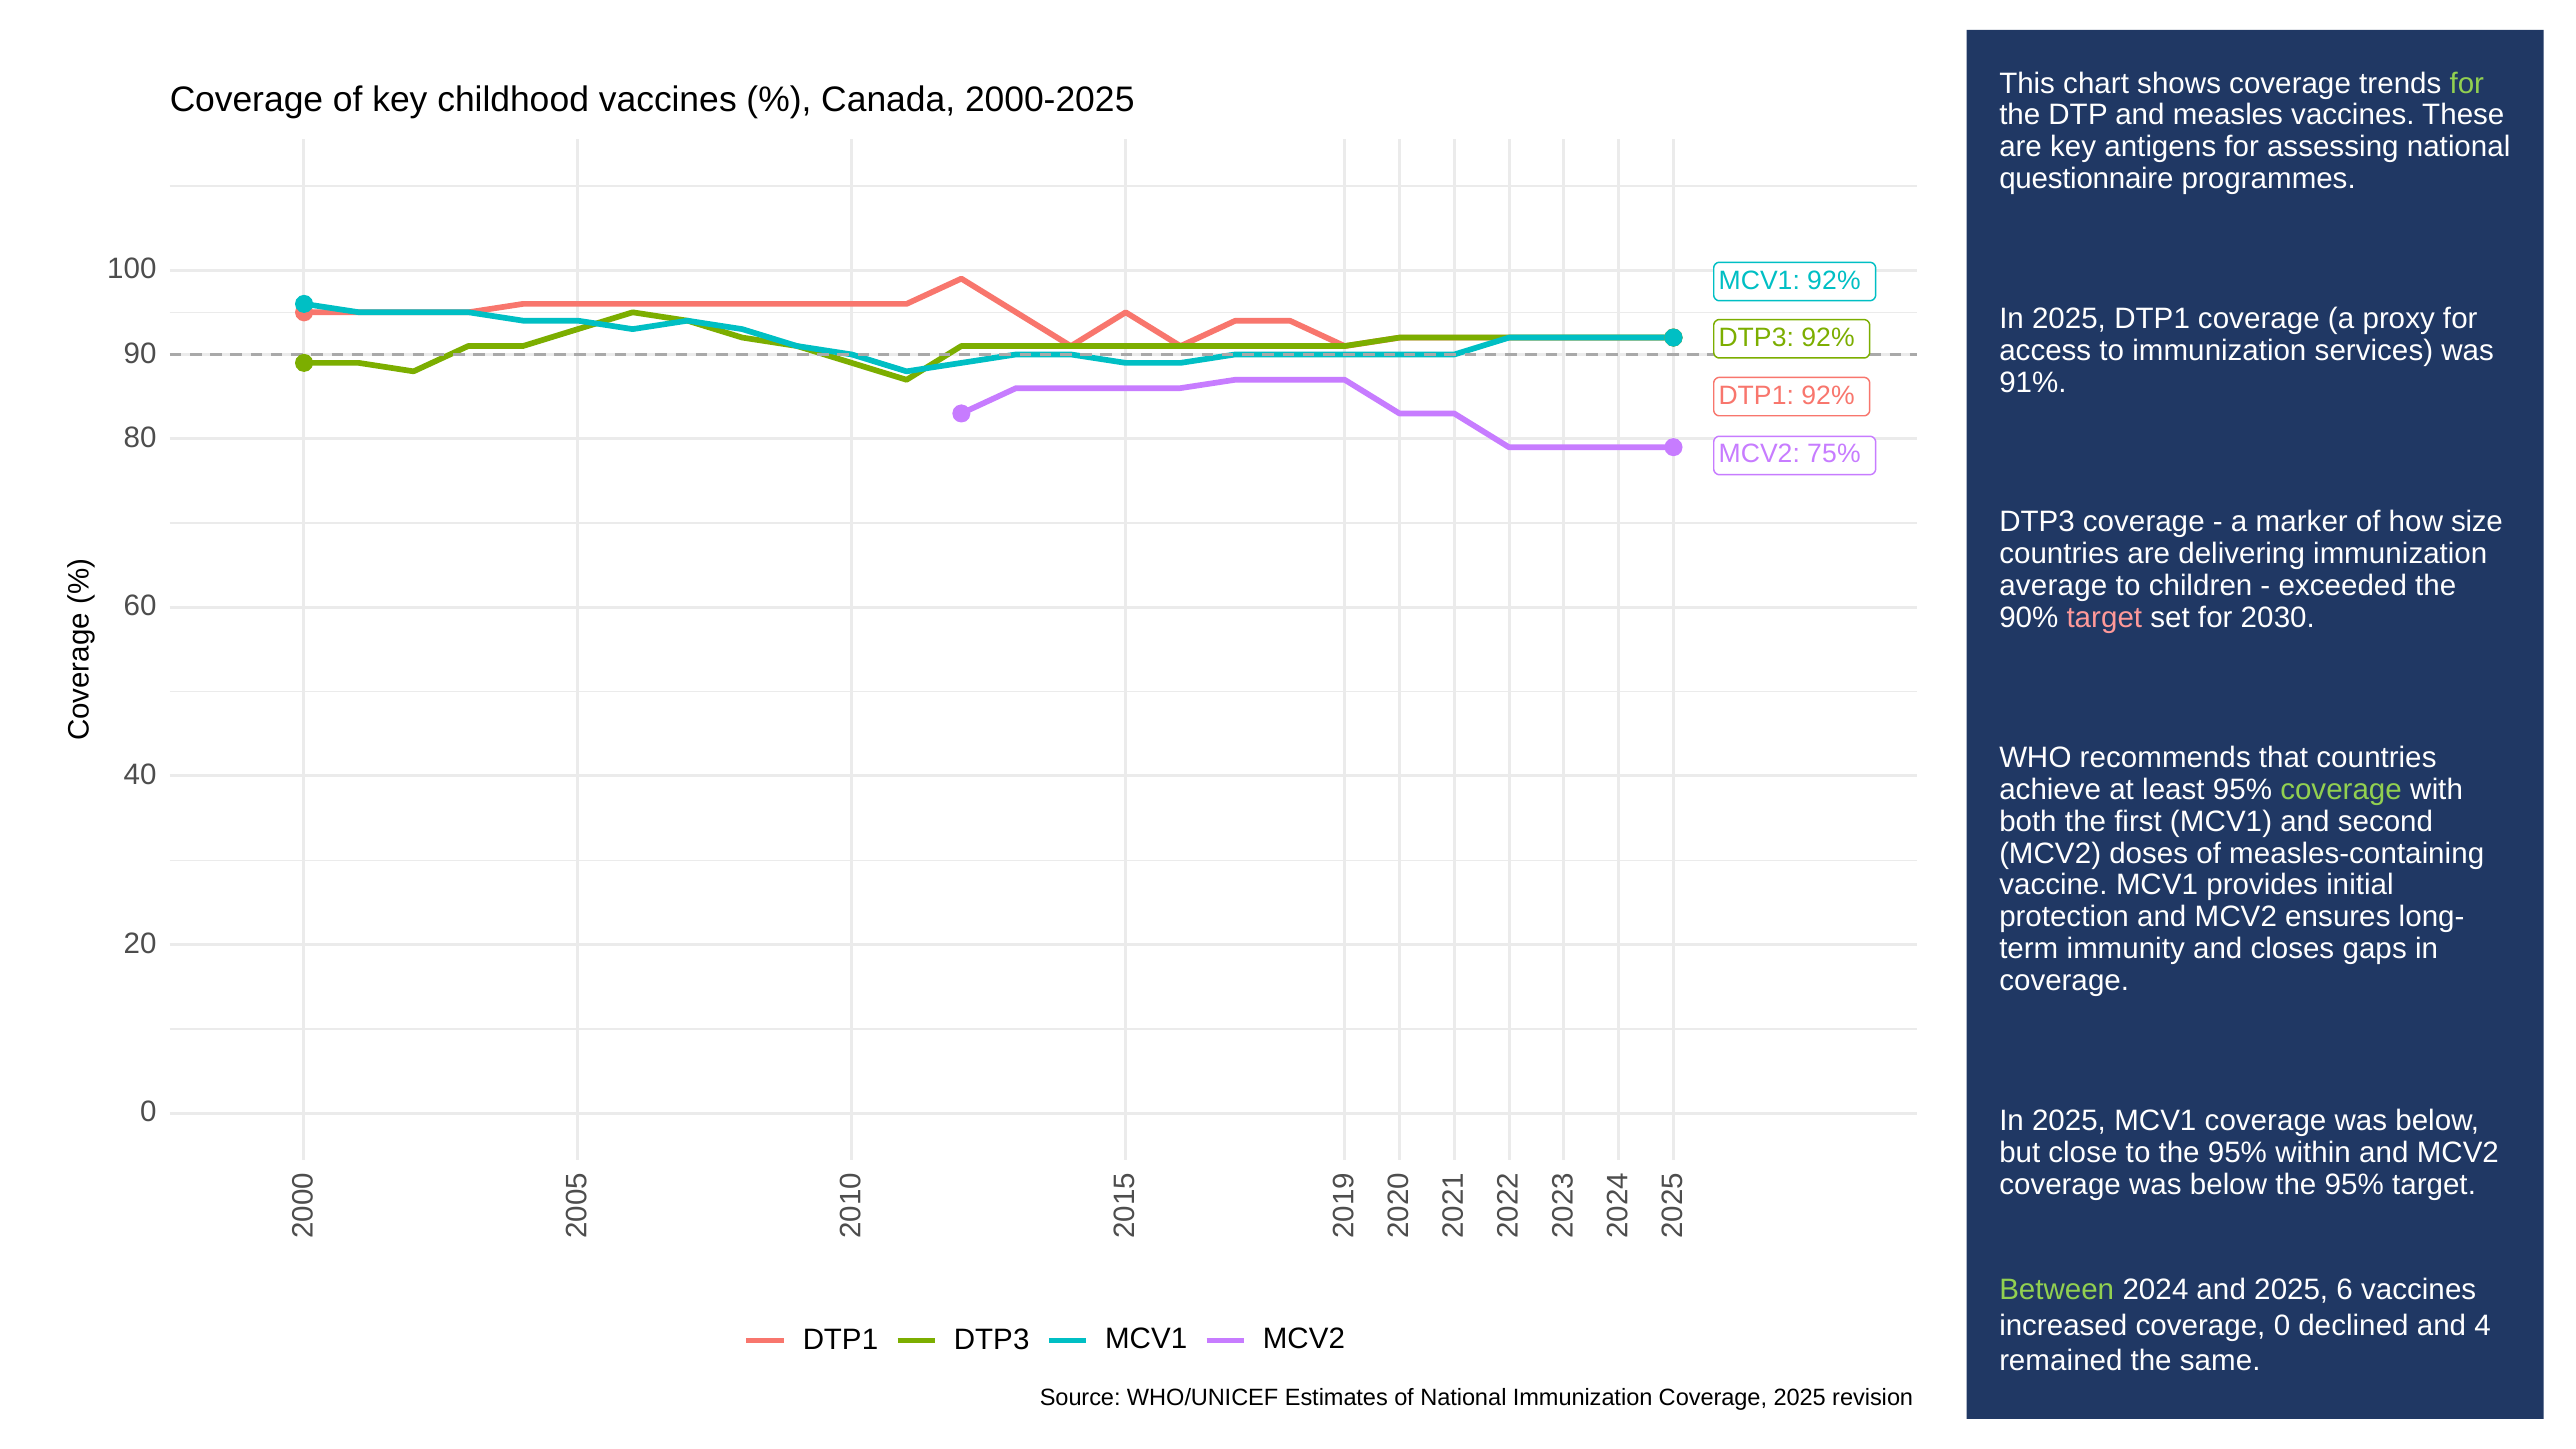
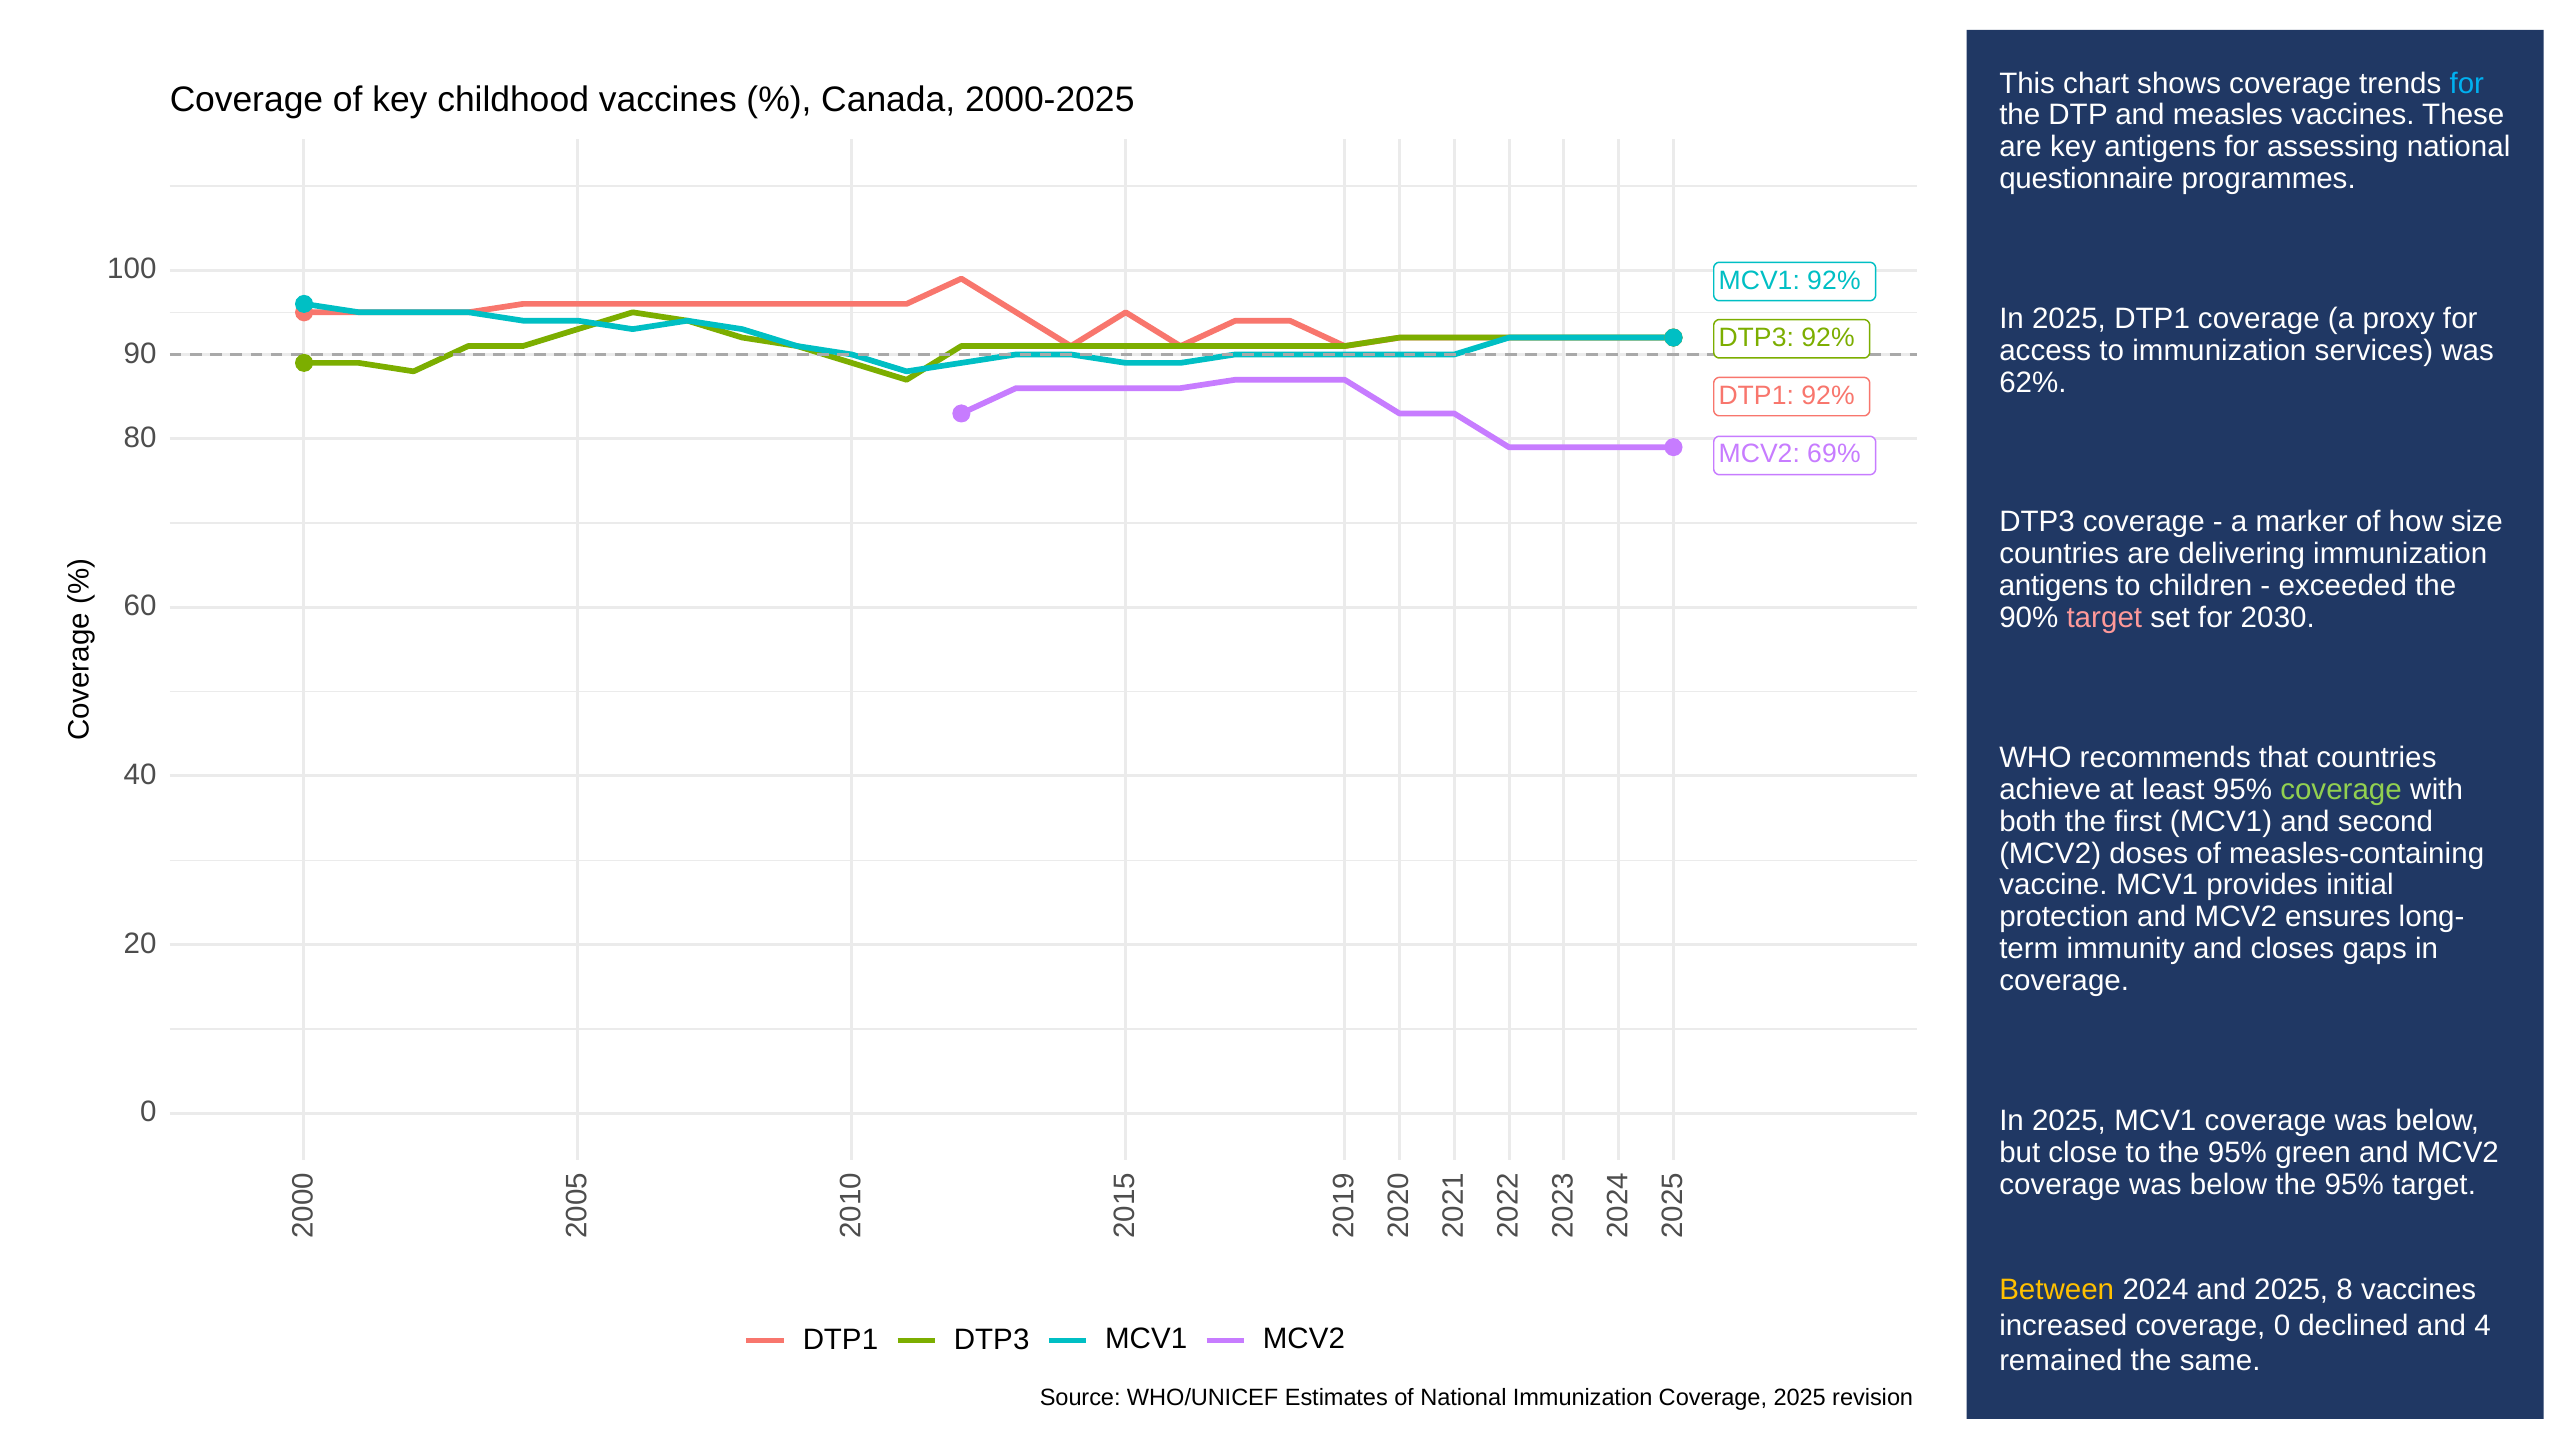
for at (2467, 83) colour: light green -> light blue
91%: 91% -> 62%
75%: 75% -> 69%
average at (2053, 586): average -> antigens
within: within -> green
Between colour: light green -> yellow
6: 6 -> 8
